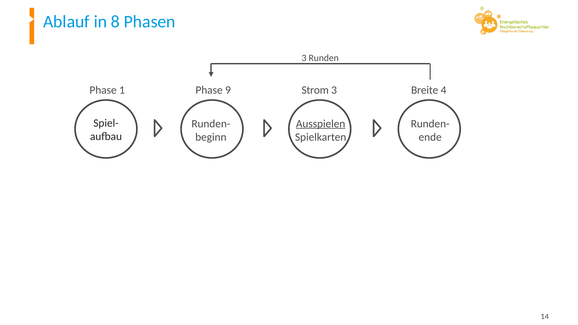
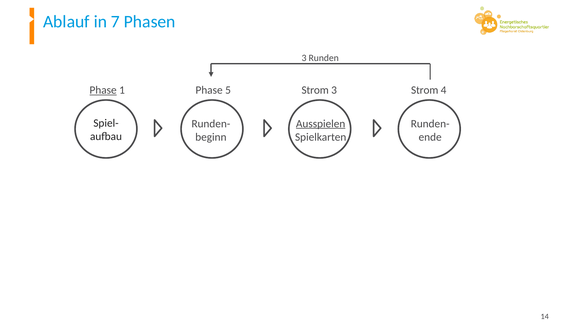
8: 8 -> 7
Phase at (103, 90) underline: none -> present
9: 9 -> 5
1 Breite: Breite -> Strom
